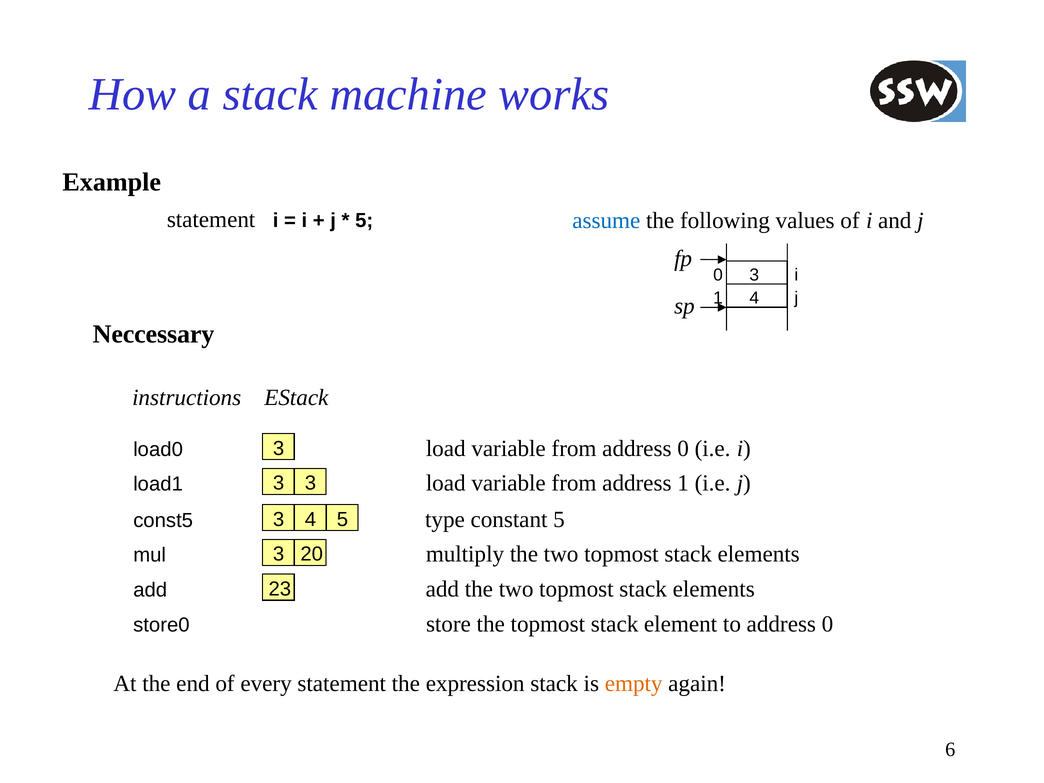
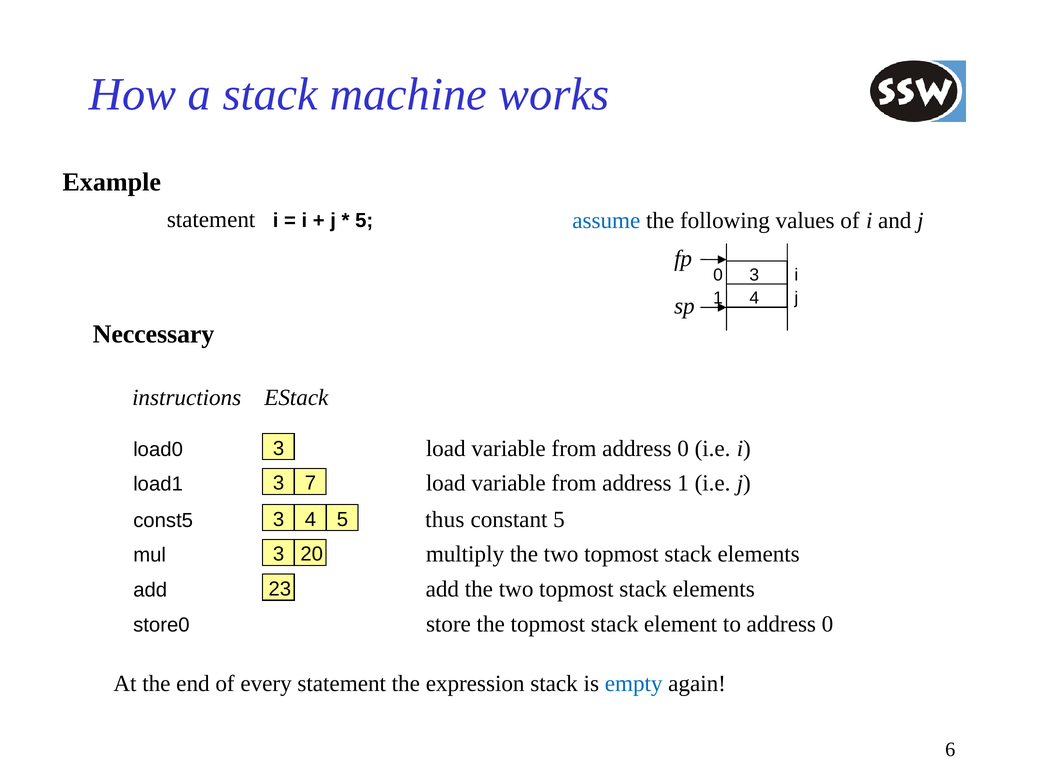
3 3: 3 -> 7
type: type -> thus
empty colour: orange -> blue
